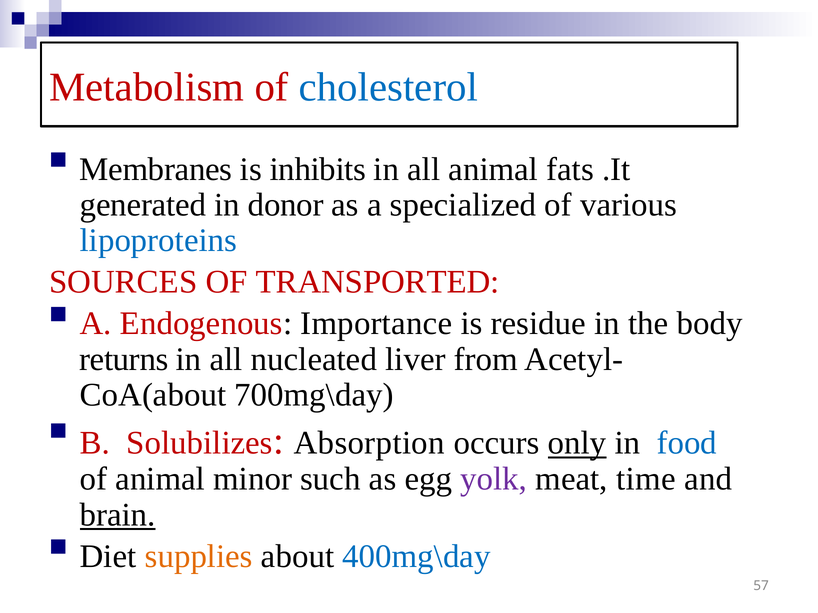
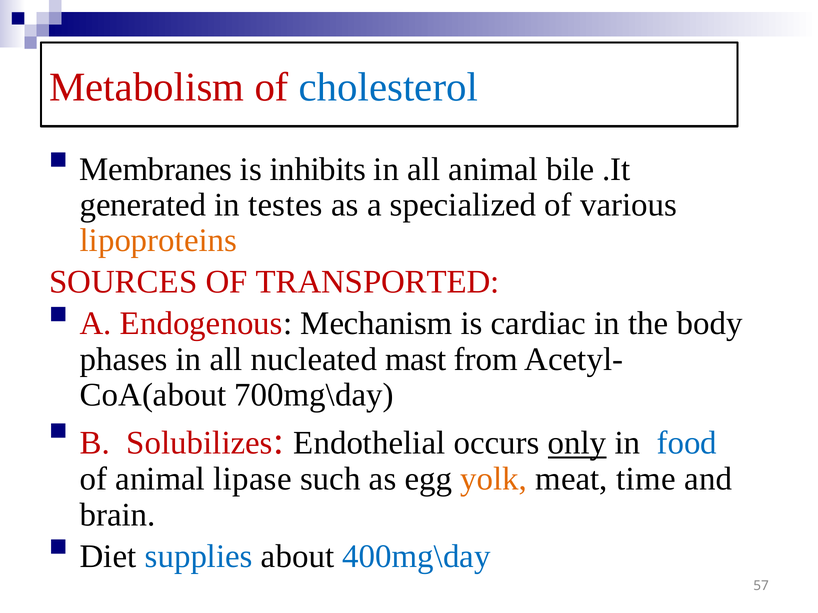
fats: fats -> bile
donor: donor -> testes
lipoproteins colour: blue -> orange
Importance: Importance -> Mechanism
residue: residue -> cardiac
returns: returns -> phases
liver: liver -> mast
Absorption: Absorption -> Endothelial
minor: minor -> lipase
yolk colour: purple -> orange
brain underline: present -> none
supplies colour: orange -> blue
